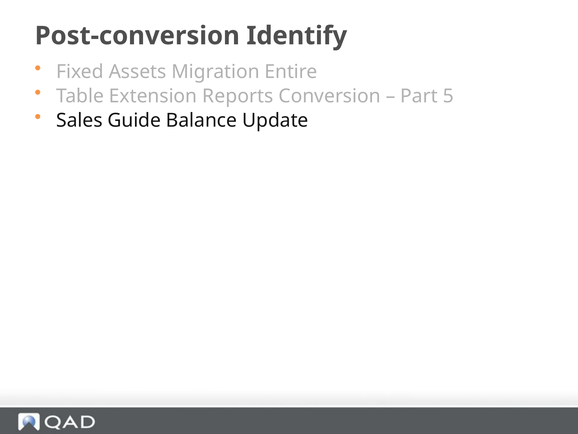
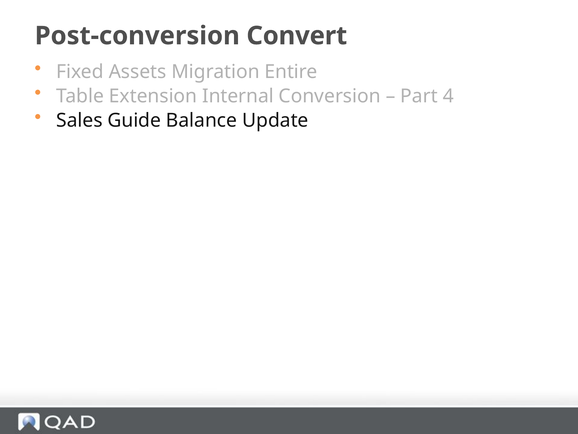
Identify: Identify -> Convert
Reports: Reports -> Internal
5: 5 -> 4
